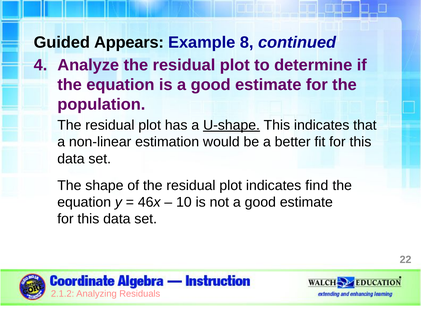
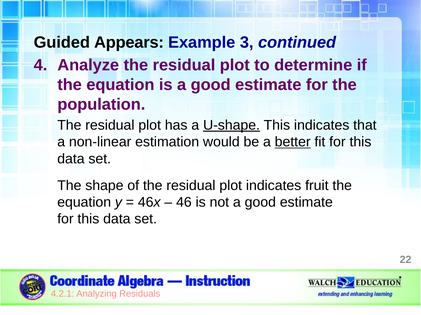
8: 8 -> 3
better underline: none -> present
find: find -> fruit
10: 10 -> 46
2.1.2: 2.1.2 -> 4.2.1
